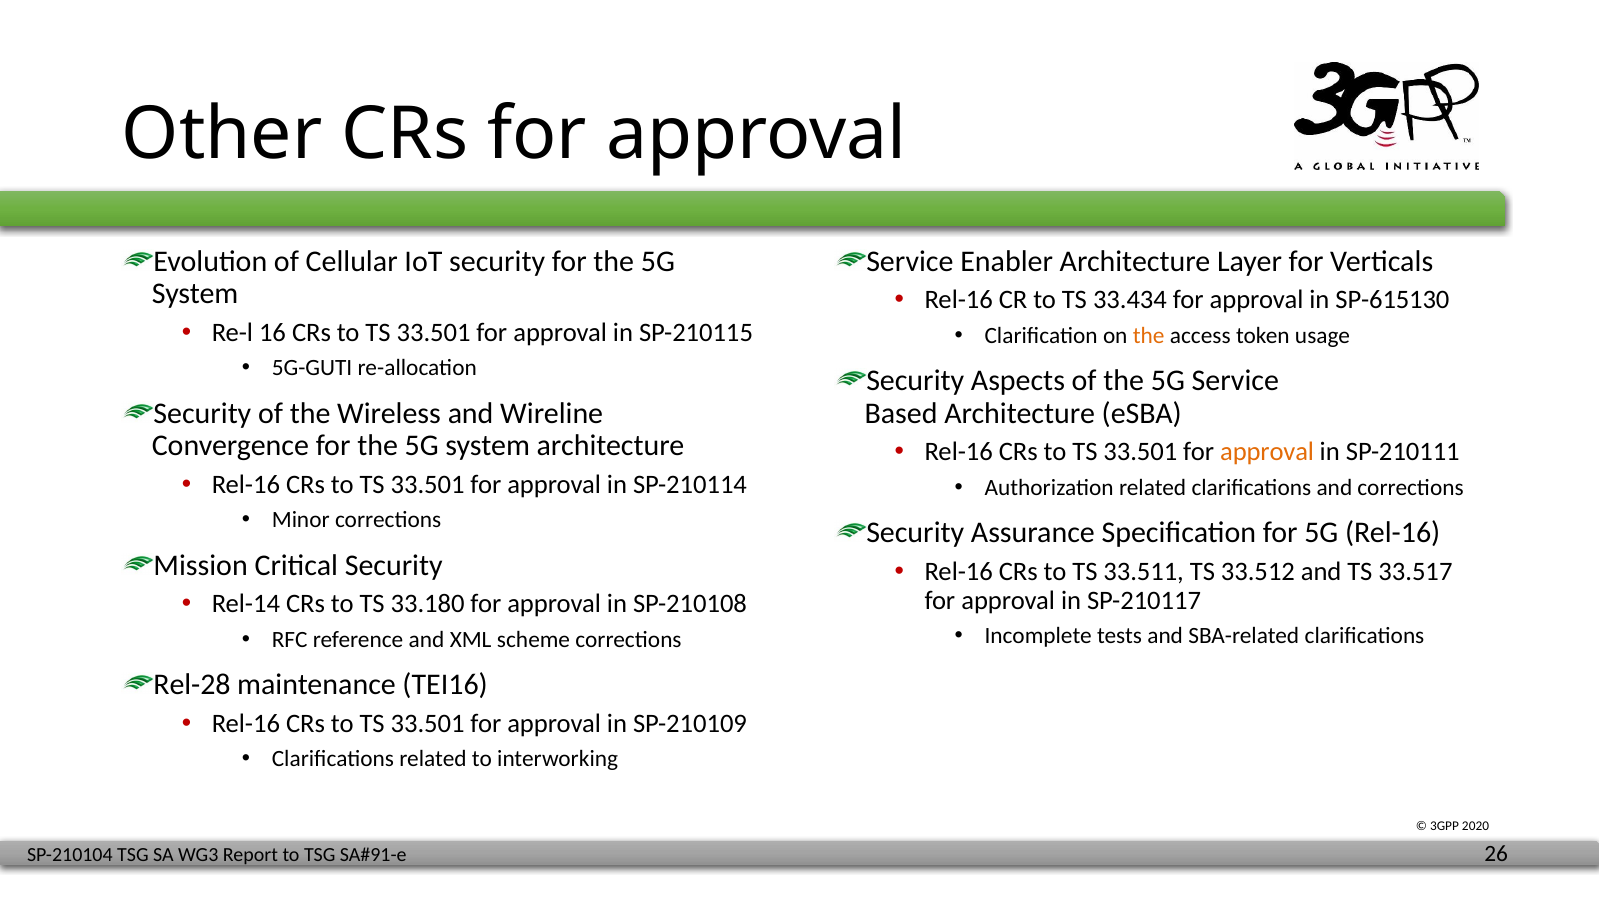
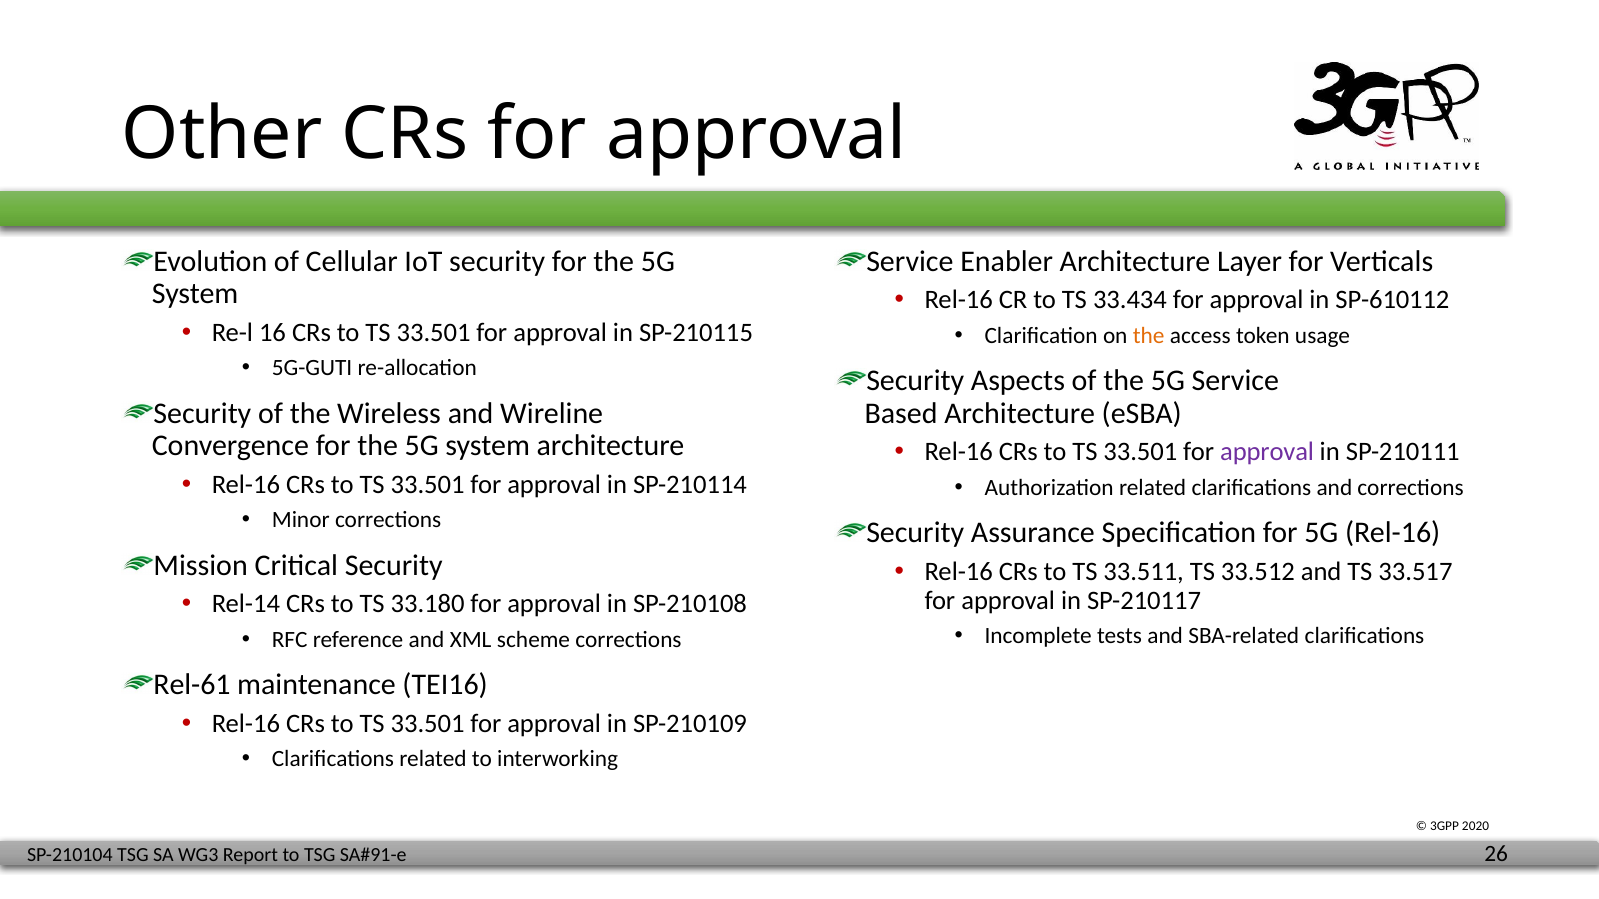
SP-615130: SP-615130 -> SP-610112
approval at (1267, 452) colour: orange -> purple
Rel-28: Rel-28 -> Rel-61
